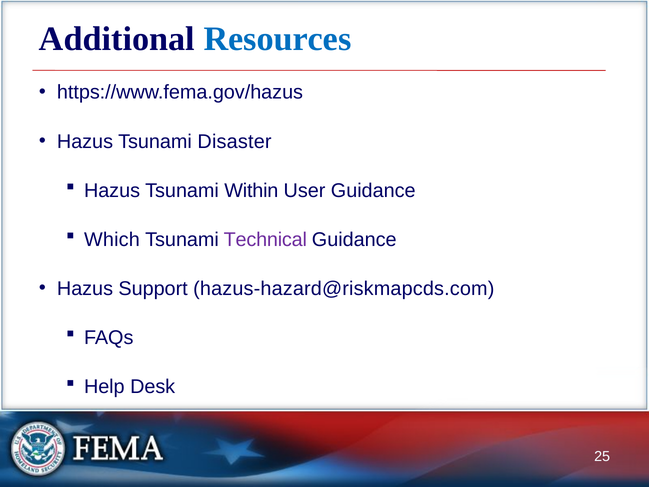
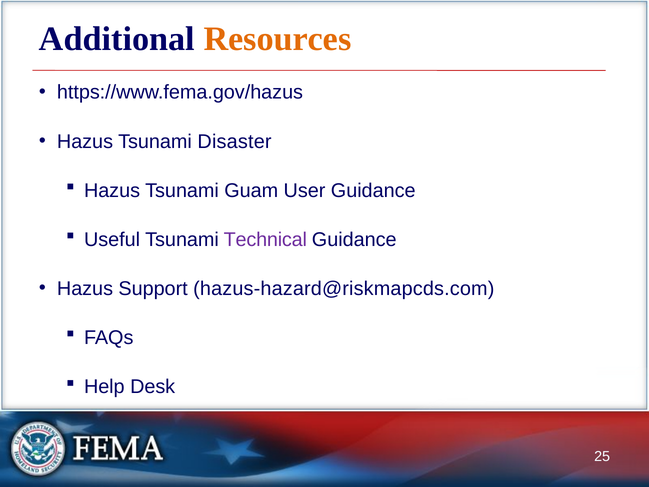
Resources colour: blue -> orange
Within: Within -> Guam
Which: Which -> Useful
